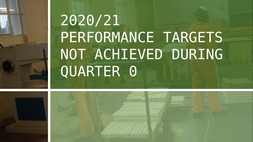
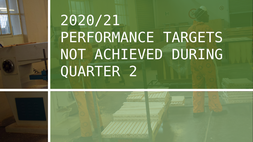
0: 0 -> 2
